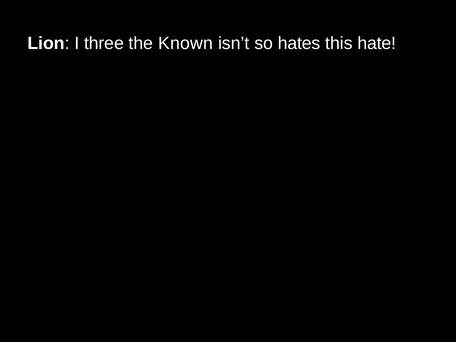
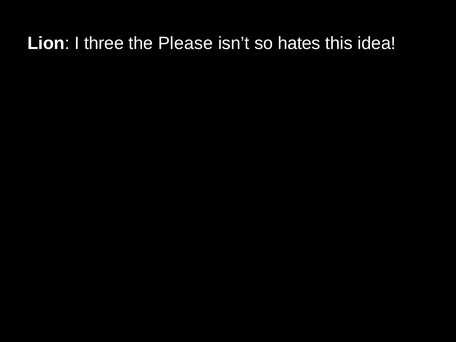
Known: Known -> Please
hate: hate -> idea
